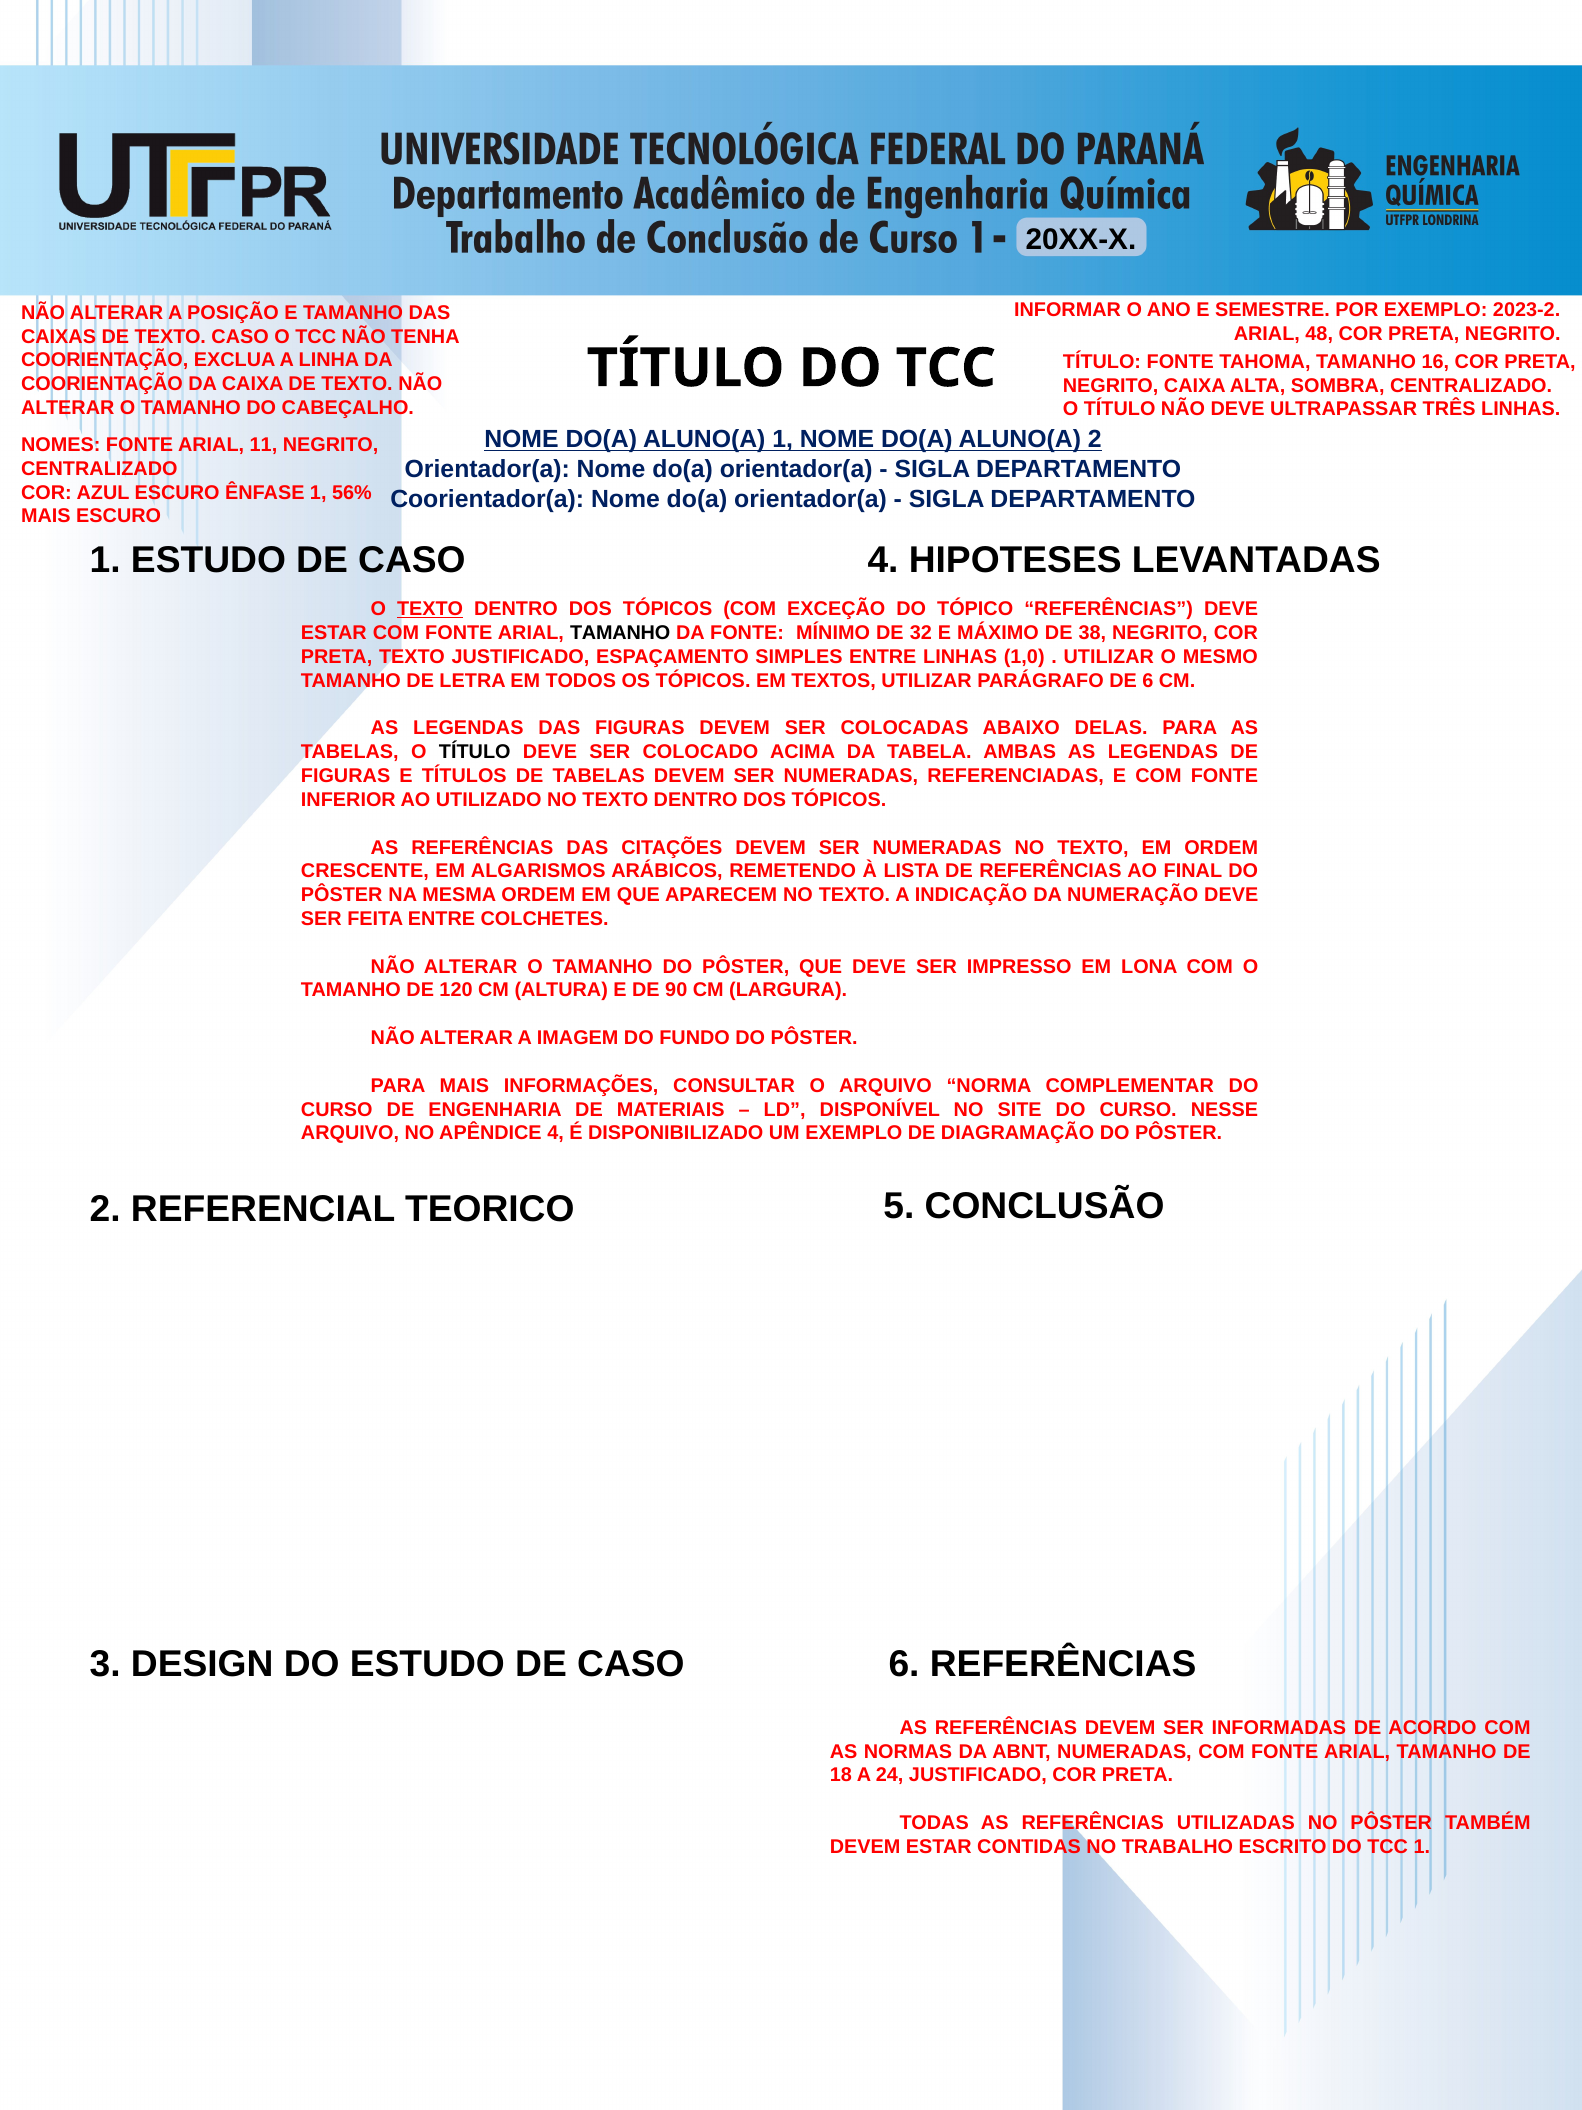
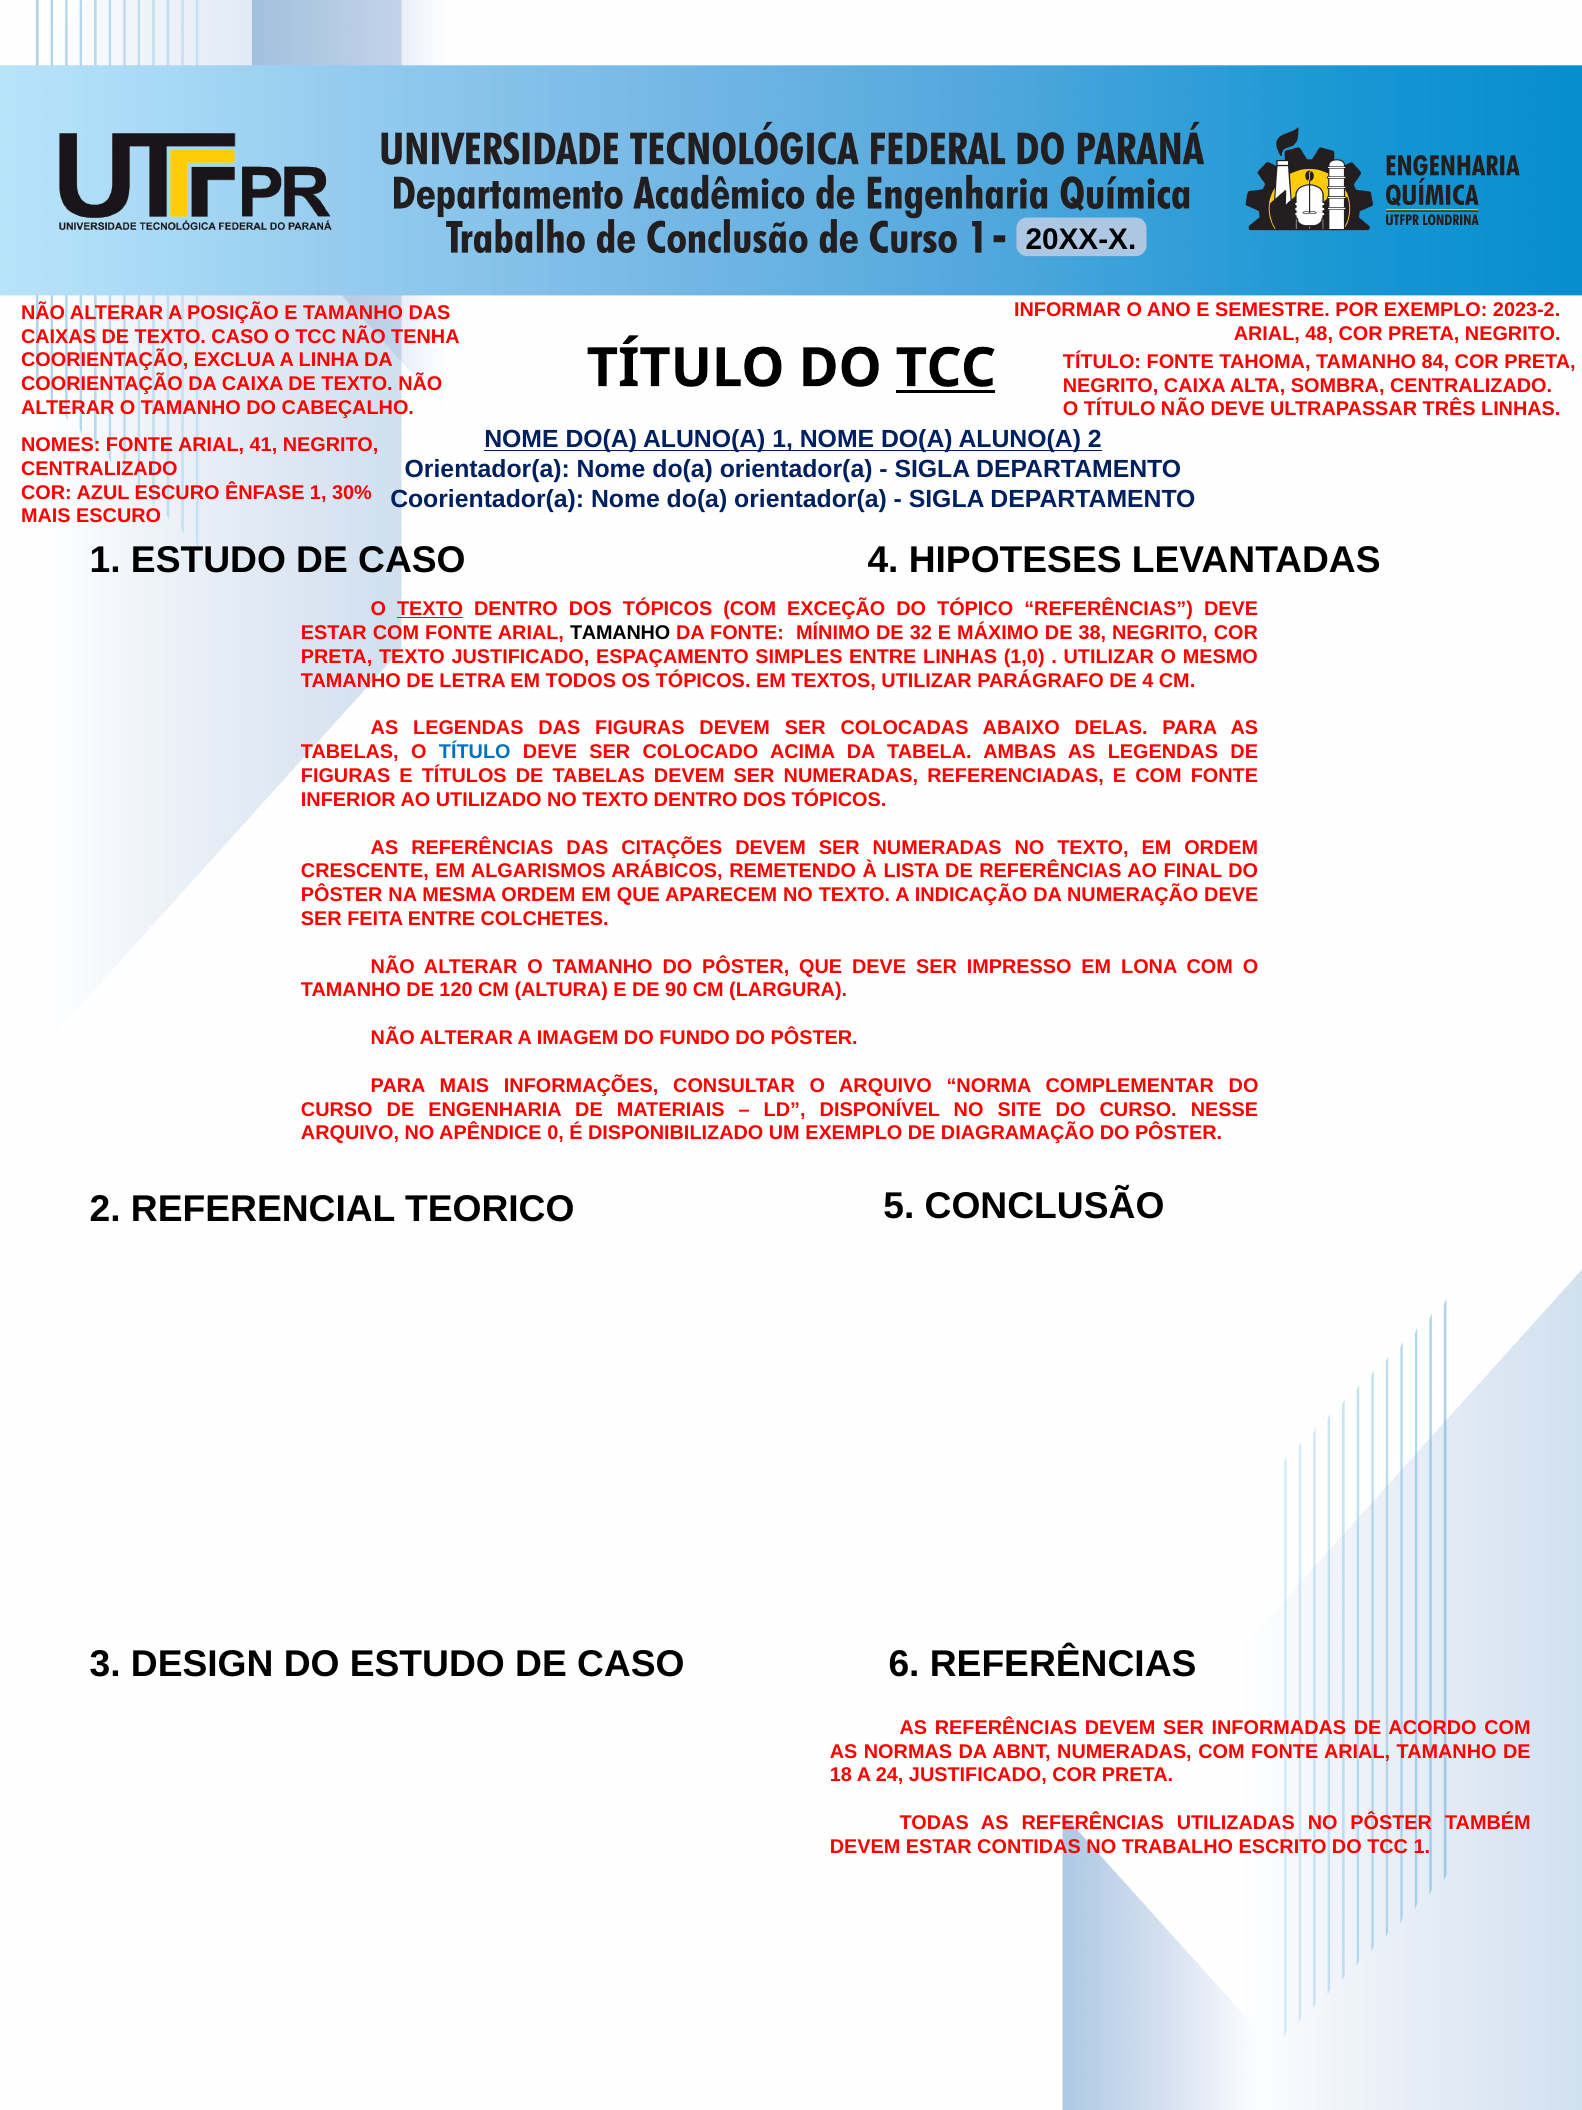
16: 16 -> 84
TCC at (946, 368) underline: none -> present
11: 11 -> 41
56%: 56% -> 30%
DE 6: 6 -> 4
TÍTULO at (475, 752) colour: black -> blue
APÊNDICE 4: 4 -> 0
